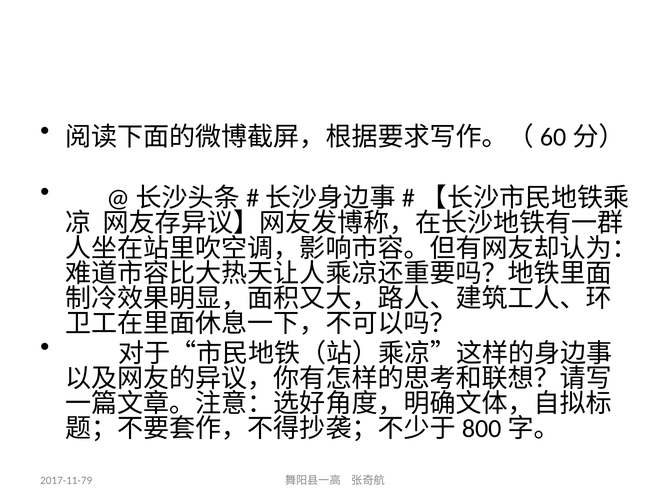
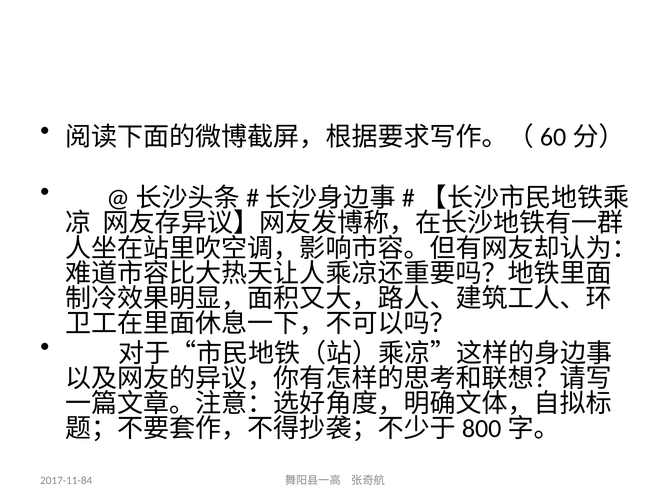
2017-11-79: 2017-11-79 -> 2017-11-84
